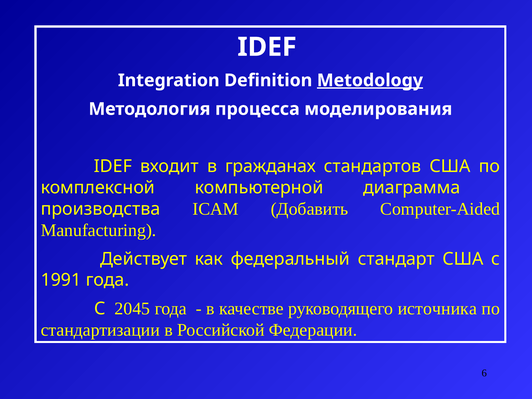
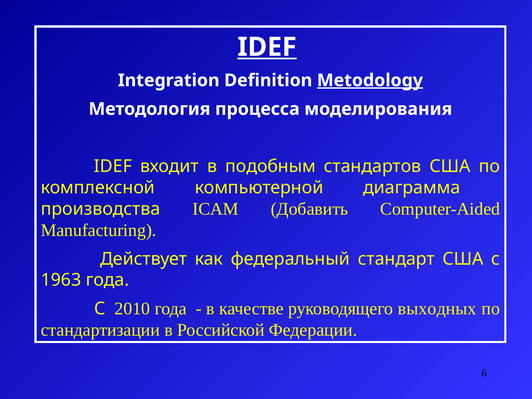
IDEF at (267, 47) underline: none -> present
гражданах: гражданах -> подобным
1991: 1991 -> 1963
2045: 2045 -> 2010
источника: источника -> выходных
